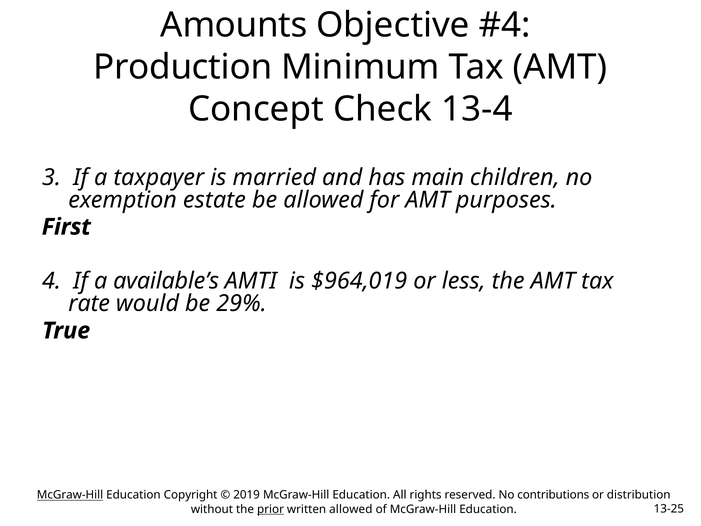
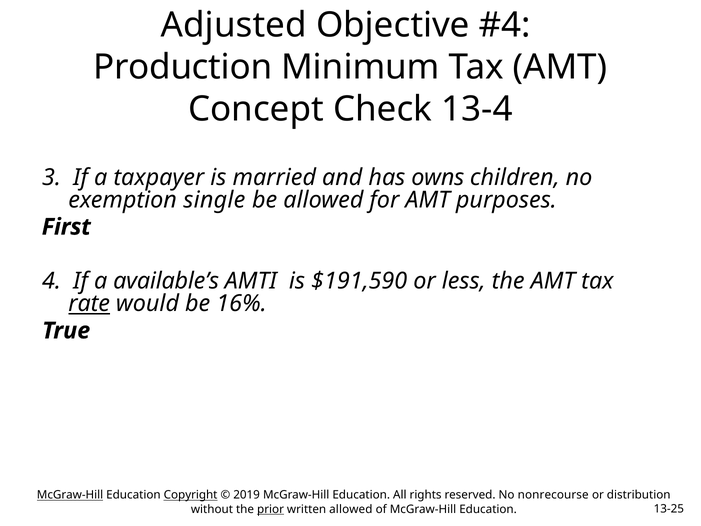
Amounts: Amounts -> Adjusted
main: main -> owns
estate: estate -> single
$964,019: $964,019 -> $191,590
rate underline: none -> present
29%: 29% -> 16%
Copyright underline: none -> present
contributions: contributions -> nonrecourse
